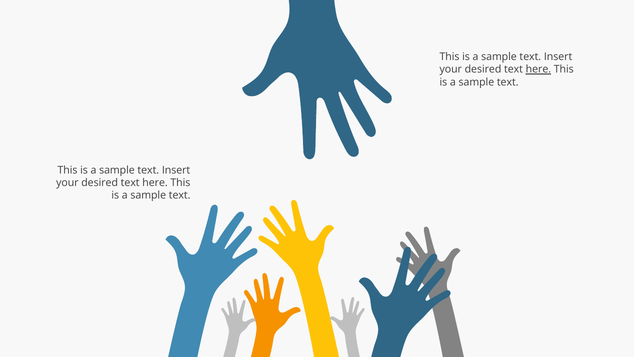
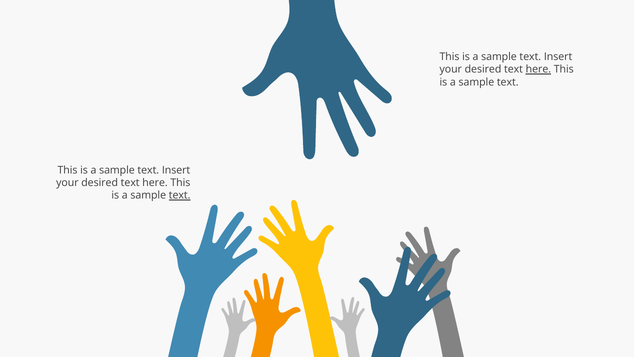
text at (180, 195) underline: none -> present
